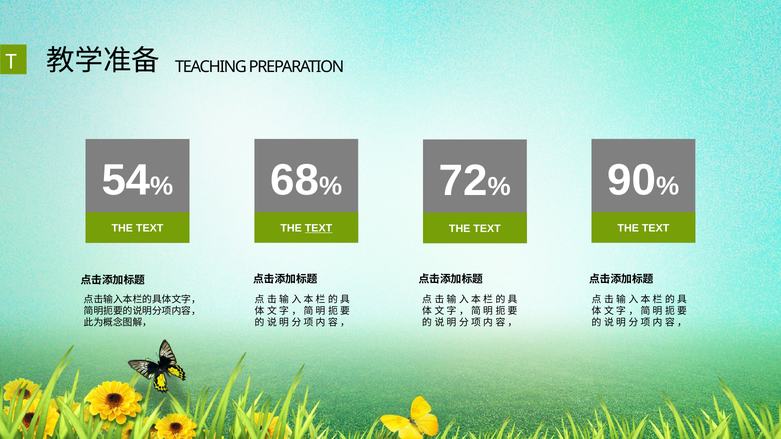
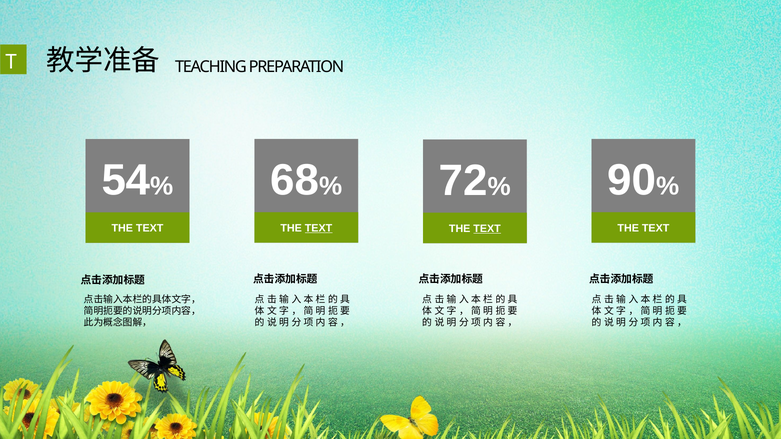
TEXT at (487, 229) underline: none -> present
